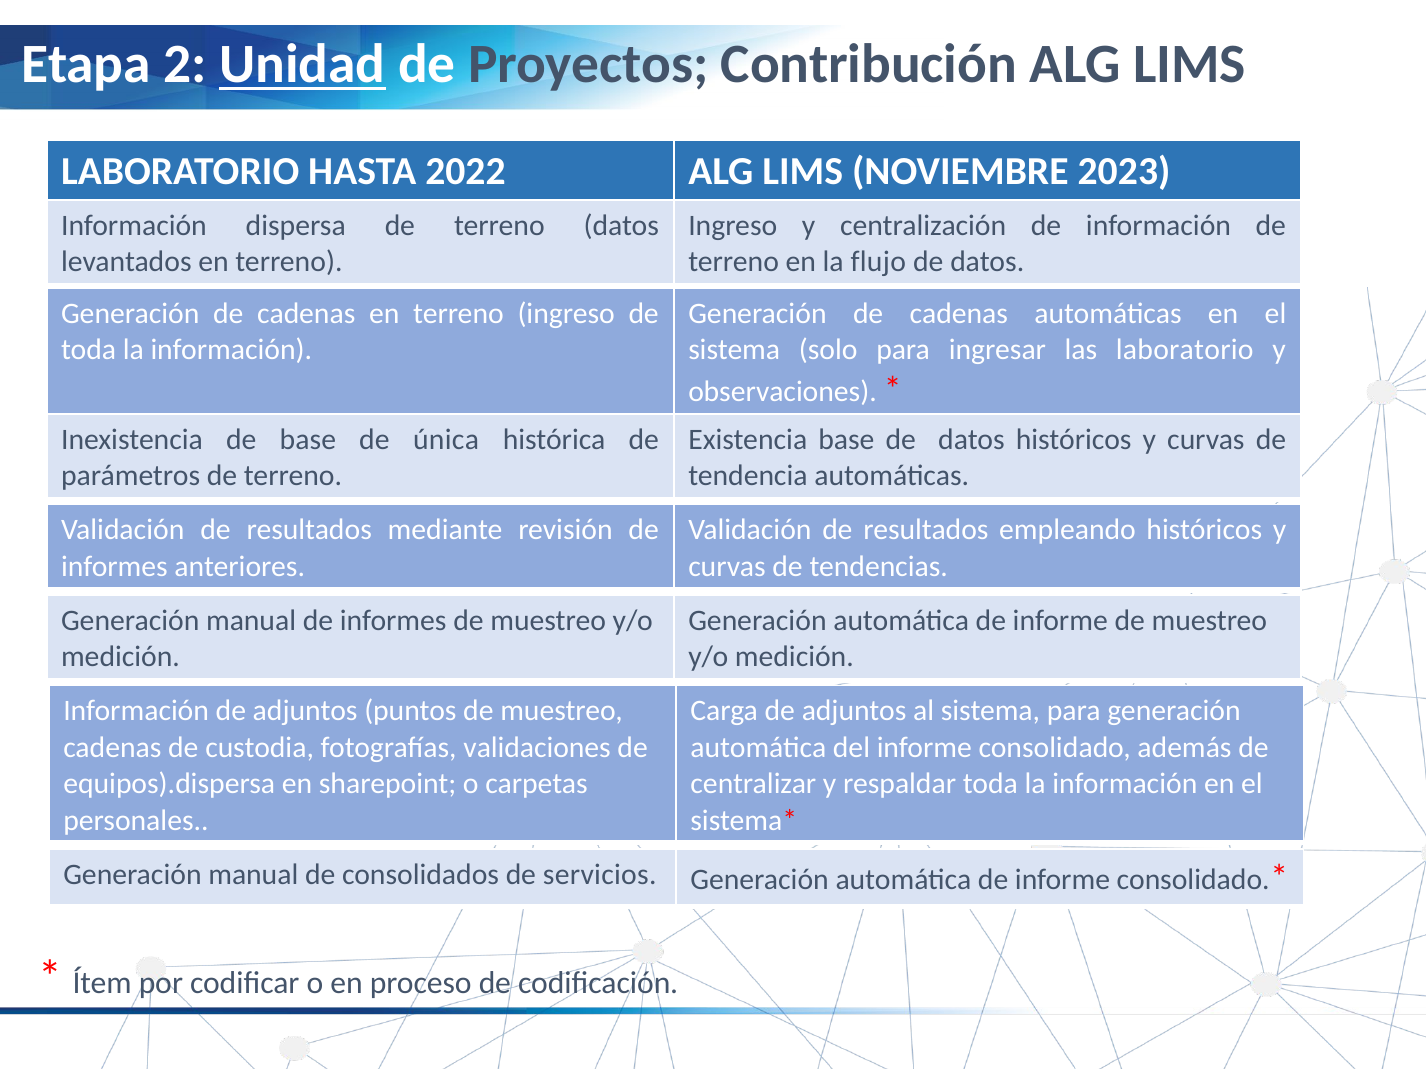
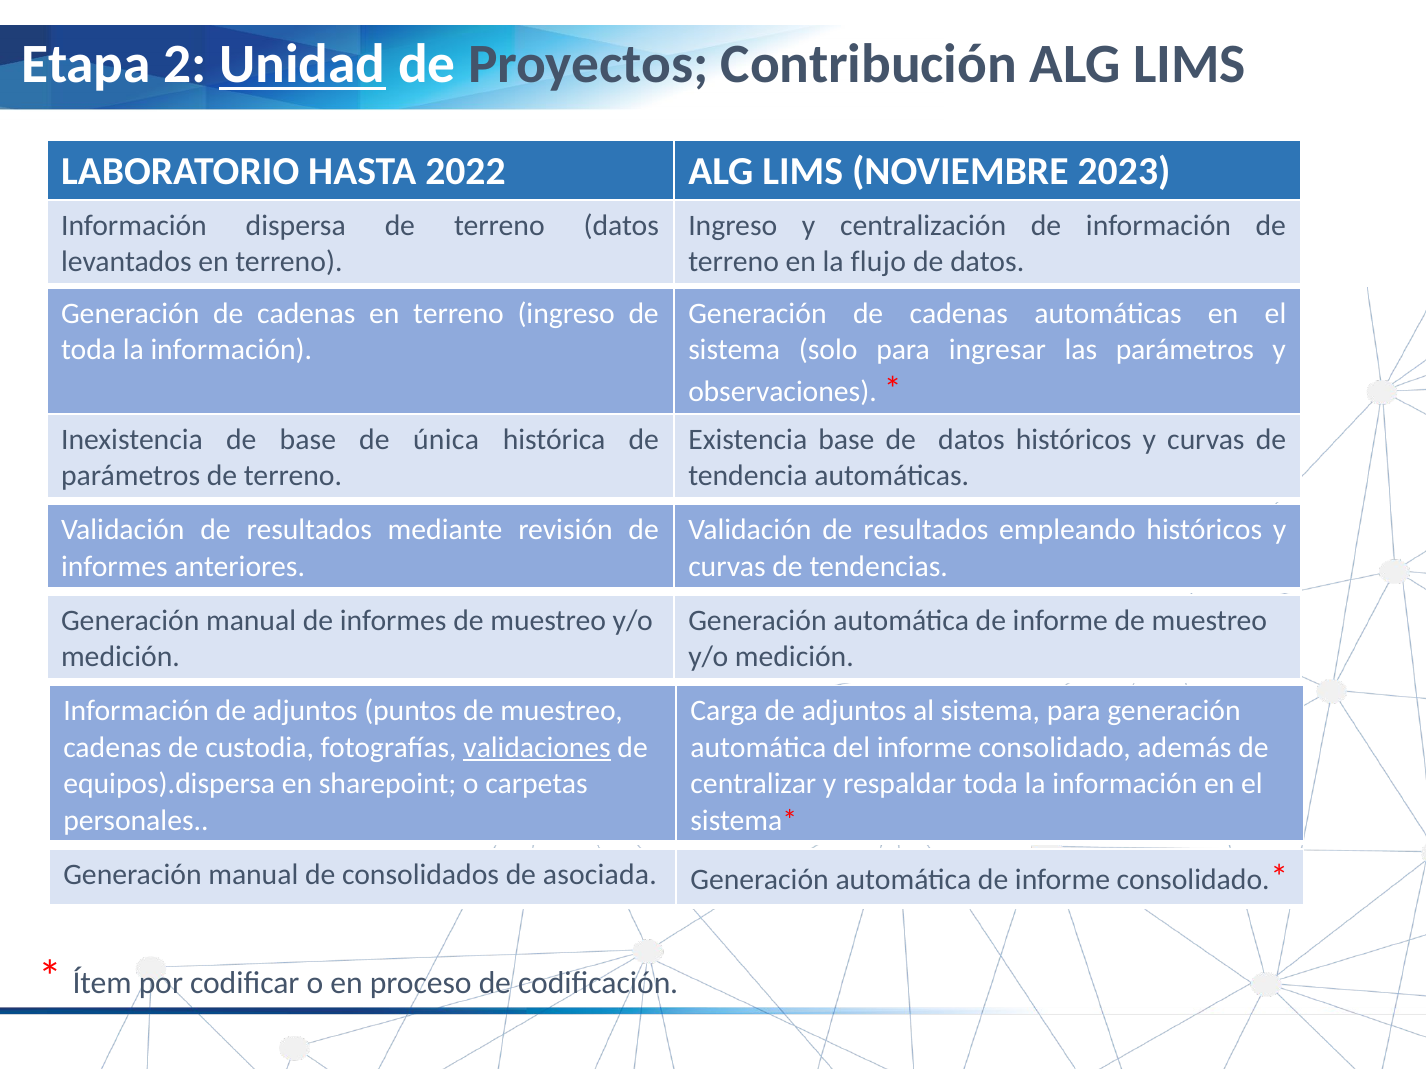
las laboratorio: laboratorio -> parámetros
validaciones underline: none -> present
servicios: servicios -> asociada
